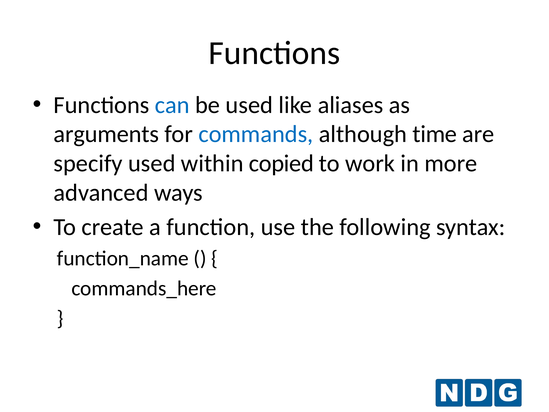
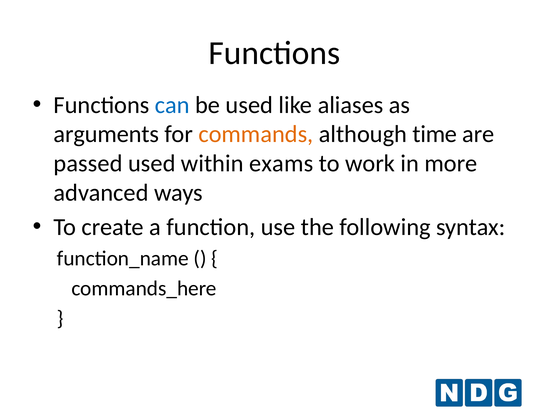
commands colour: blue -> orange
specify: specify -> passed
copied: copied -> exams
